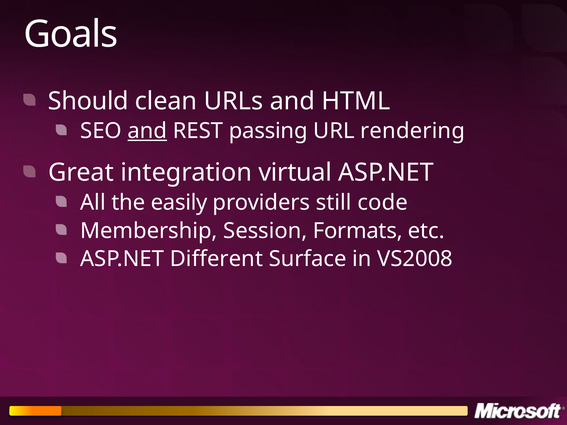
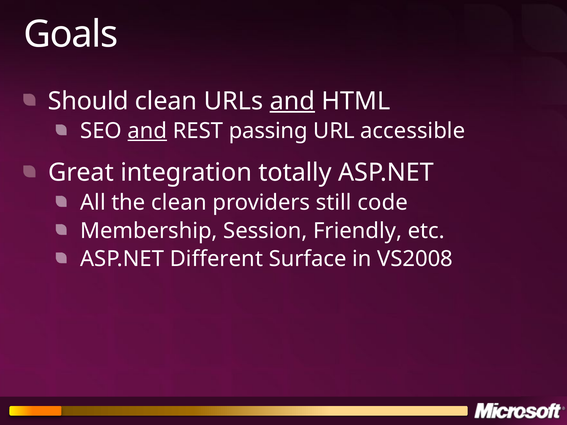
and at (292, 101) underline: none -> present
rendering: rendering -> accessible
virtual: virtual -> totally
the easily: easily -> clean
Formats: Formats -> Friendly
